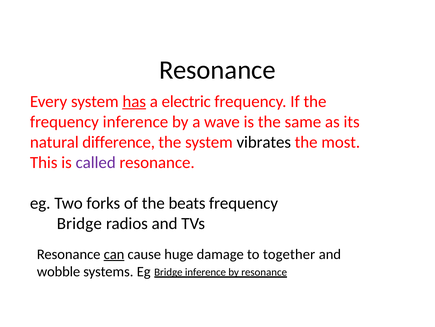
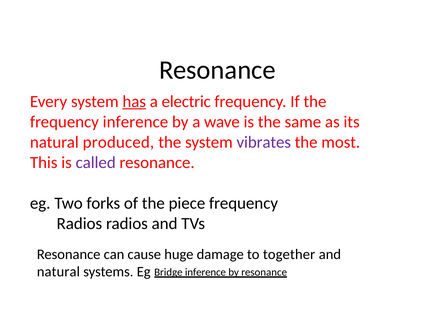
difference: difference -> produced
vibrates colour: black -> purple
beats: beats -> piece
Bridge at (79, 223): Bridge -> Radios
can underline: present -> none
wobble at (58, 271): wobble -> natural
